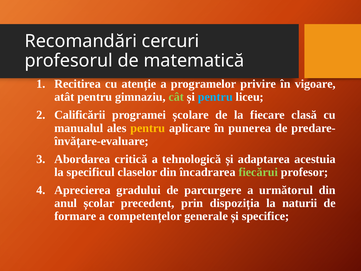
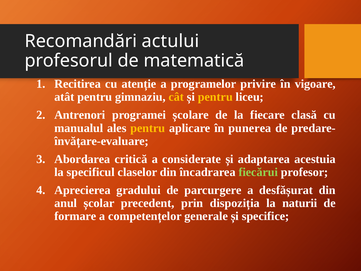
cercuri: cercuri -> actului
cât colour: light green -> yellow
pentru at (215, 97) colour: light blue -> yellow
Calificării: Calificării -> Antrenori
tehnologică: tehnologică -> considerate
următorul: următorul -> desfășurat
